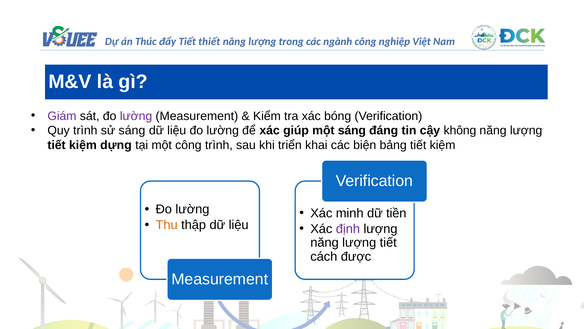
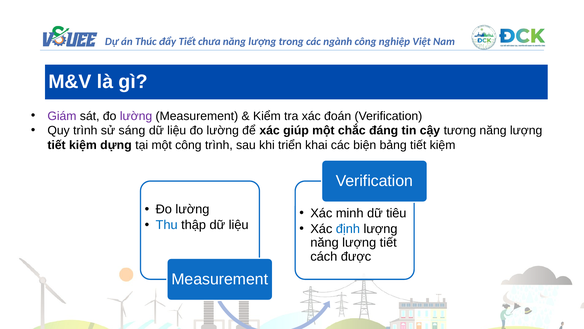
thiết: thiết -> chưa
bóng: bóng -> đoán
một sáng: sáng -> chắc
không: không -> tương
tiền: tiền -> tiêu
Thu colour: orange -> blue
định colour: purple -> blue
